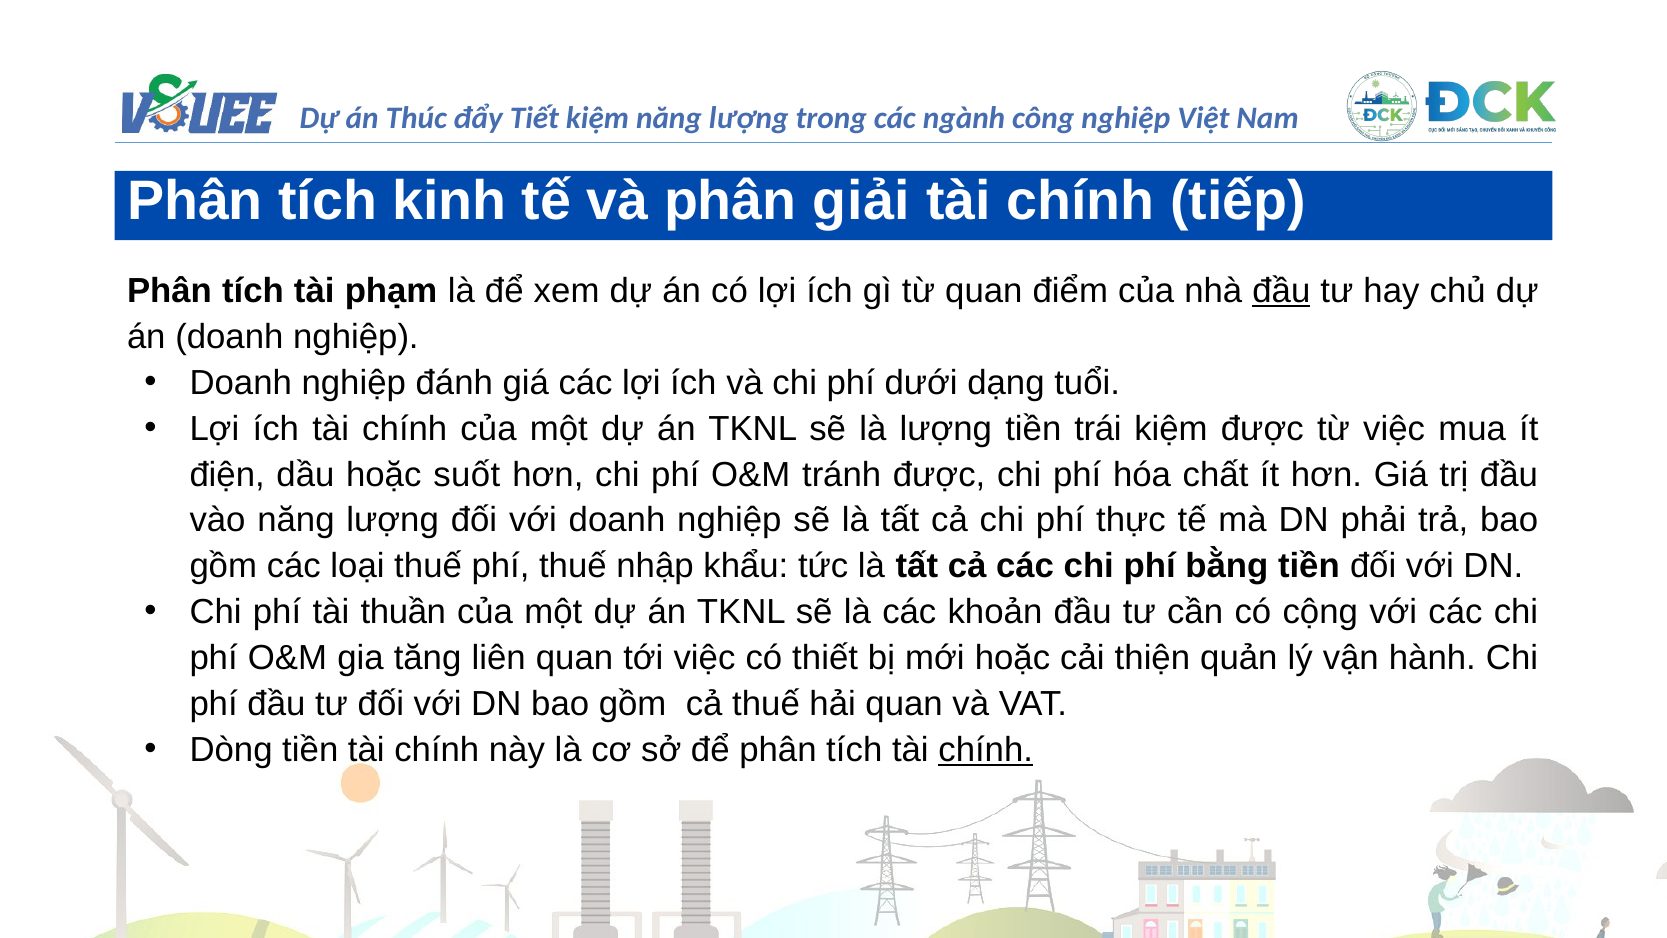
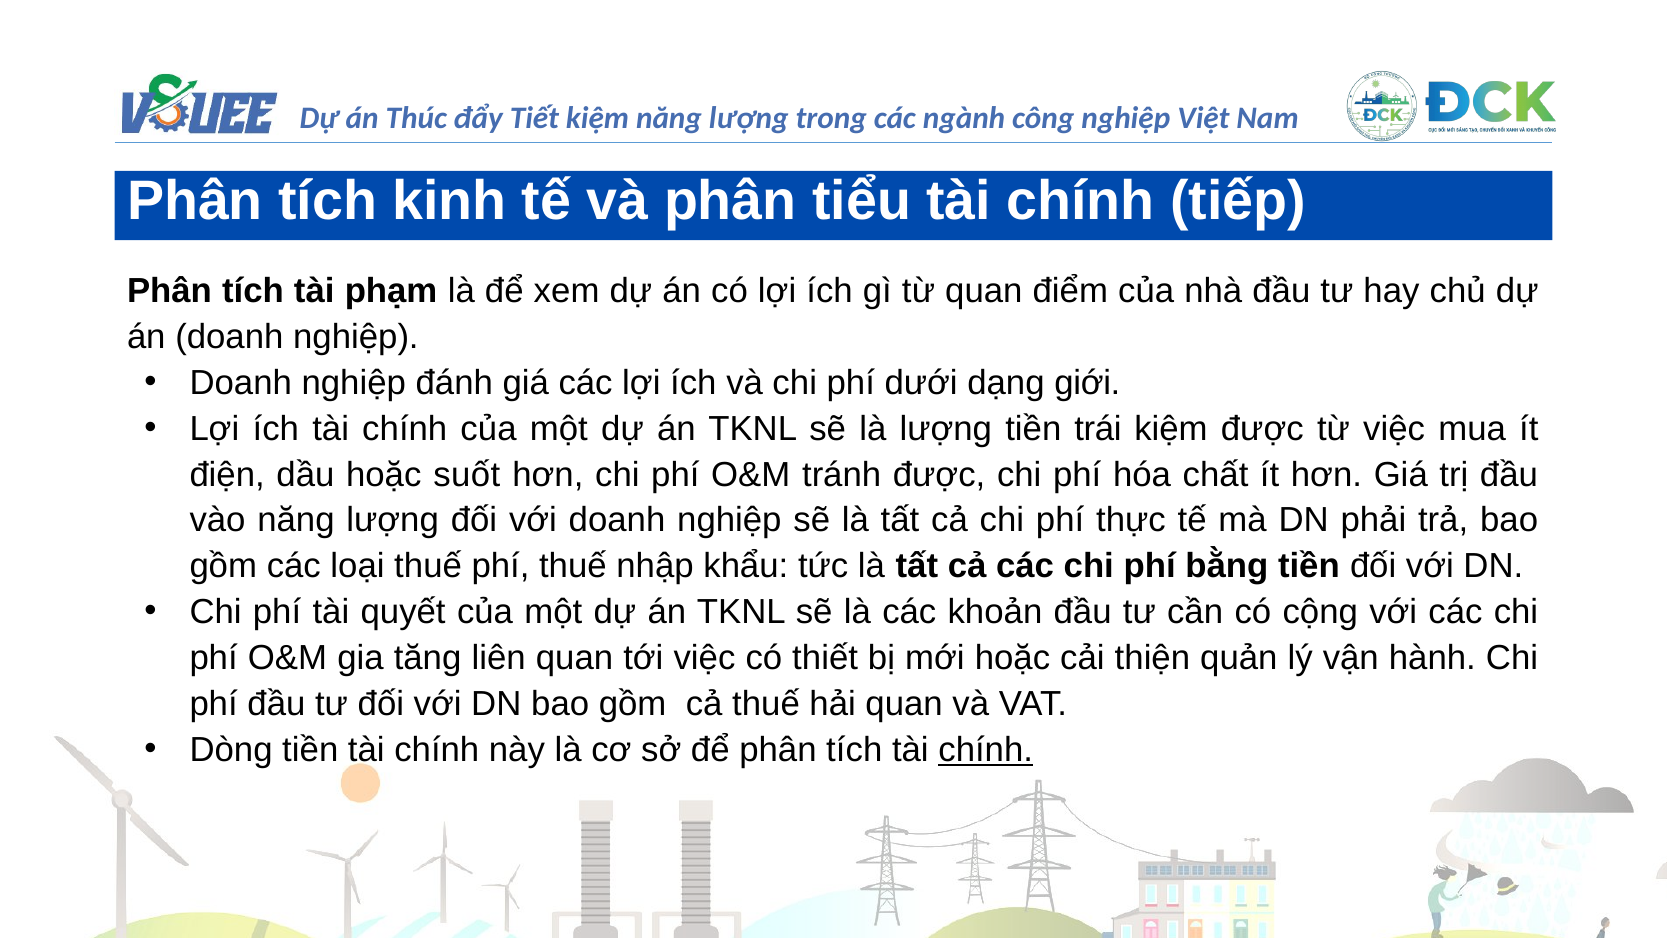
giải: giải -> tiểu
đầu at (1281, 291) underline: present -> none
tuổi: tuổi -> giới
thuần: thuần -> quyết
